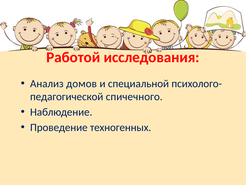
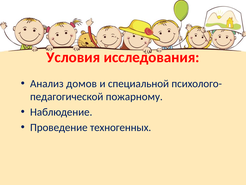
Работой: Работой -> Условия
спичечного: спичечного -> пожарному
